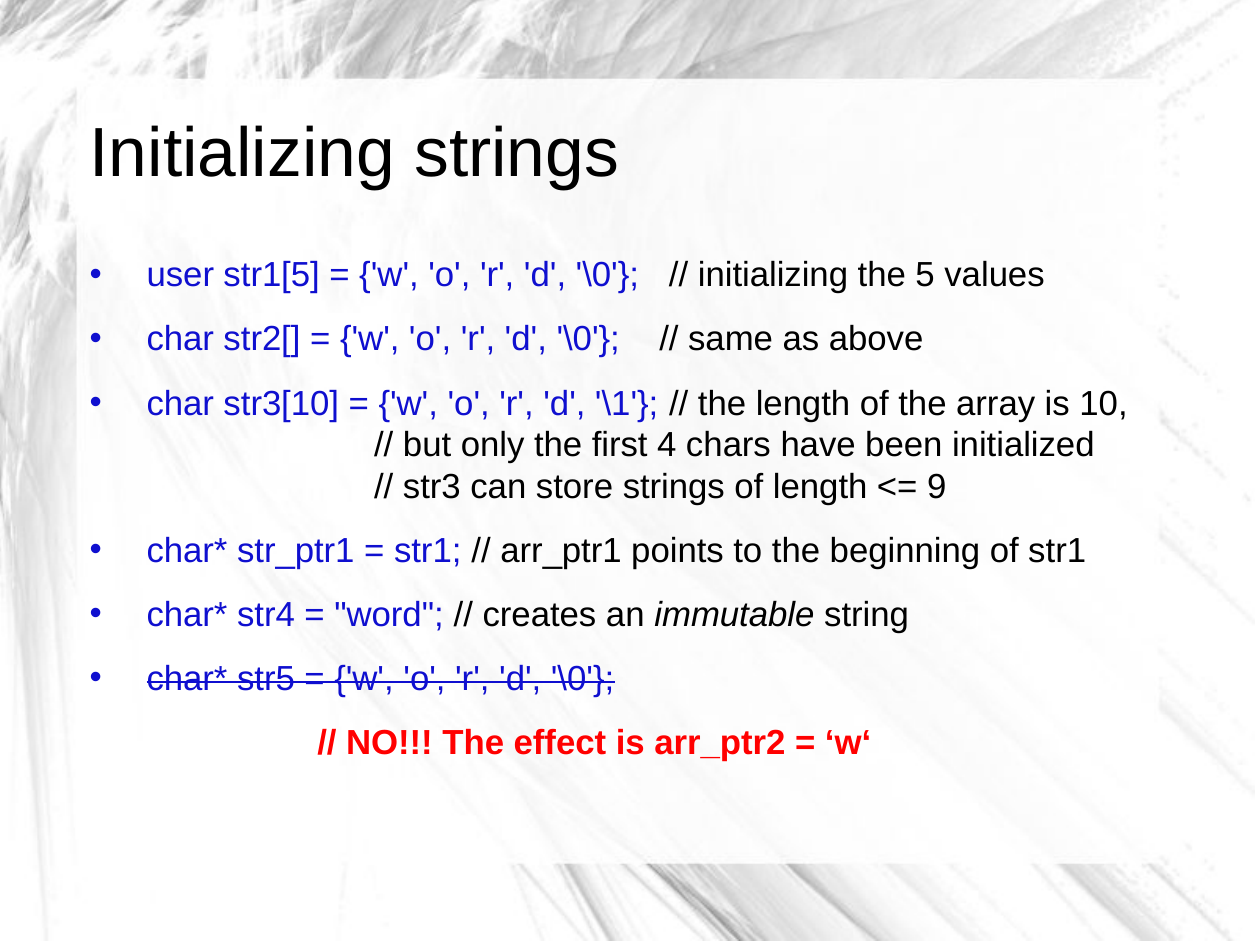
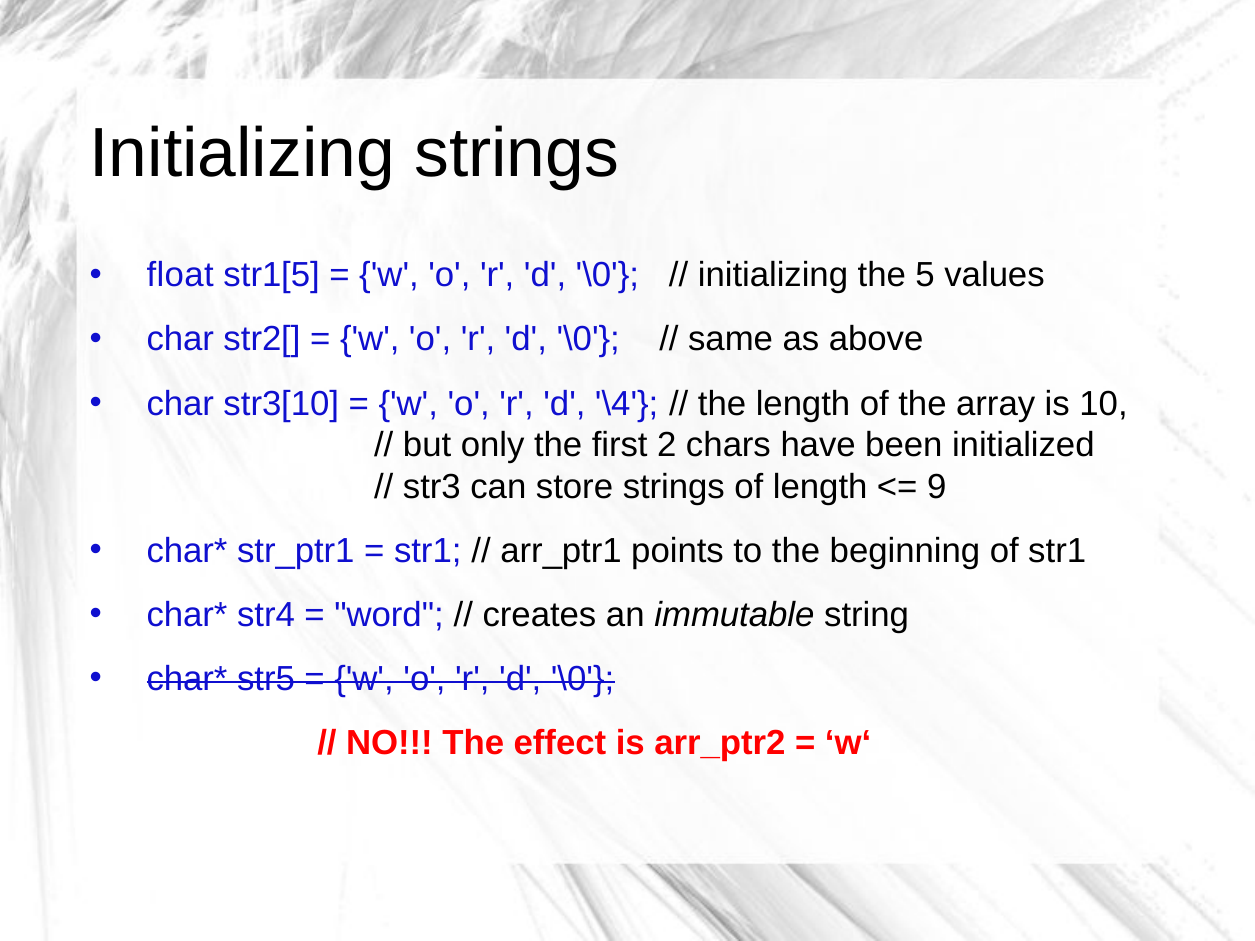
user: user -> float
\1: \1 -> \4
4: 4 -> 2
